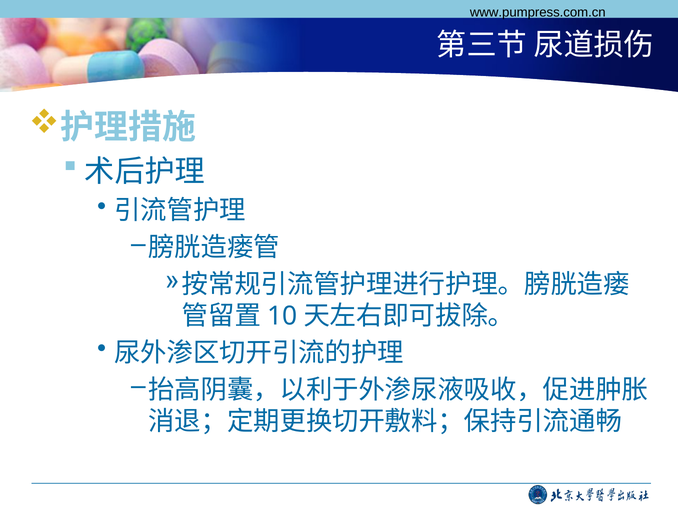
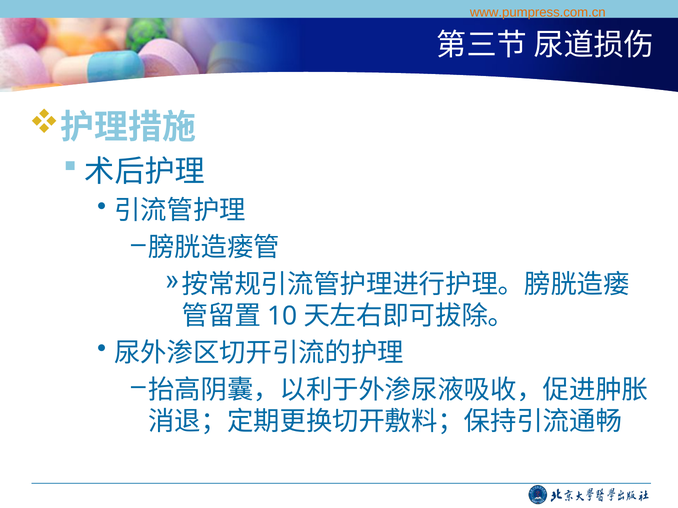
www.pumpress.com.cn colour: black -> orange
